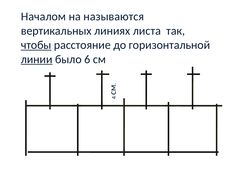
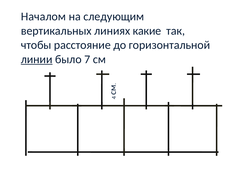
называются: называются -> следующим
листа: листа -> какие
чтобы underline: present -> none
6: 6 -> 7
